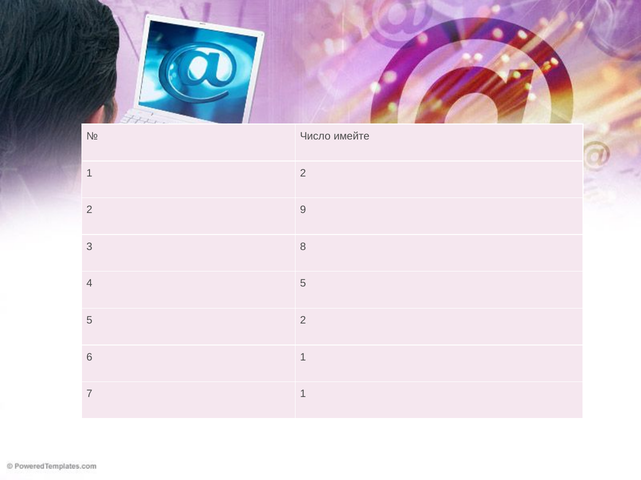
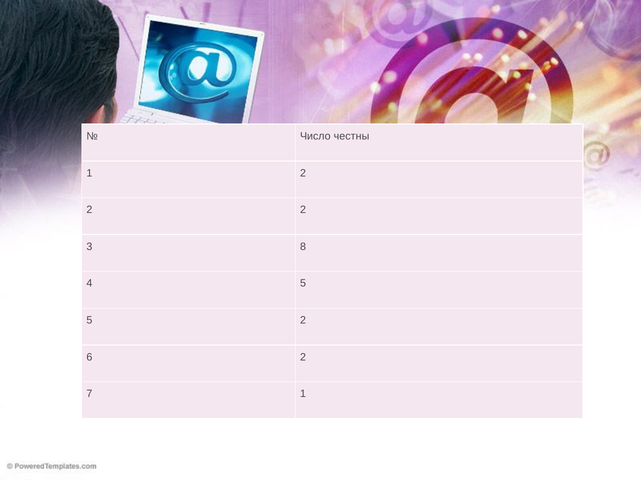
имейте: имейте -> честны
9 at (303, 210): 9 -> 2
6 1: 1 -> 2
